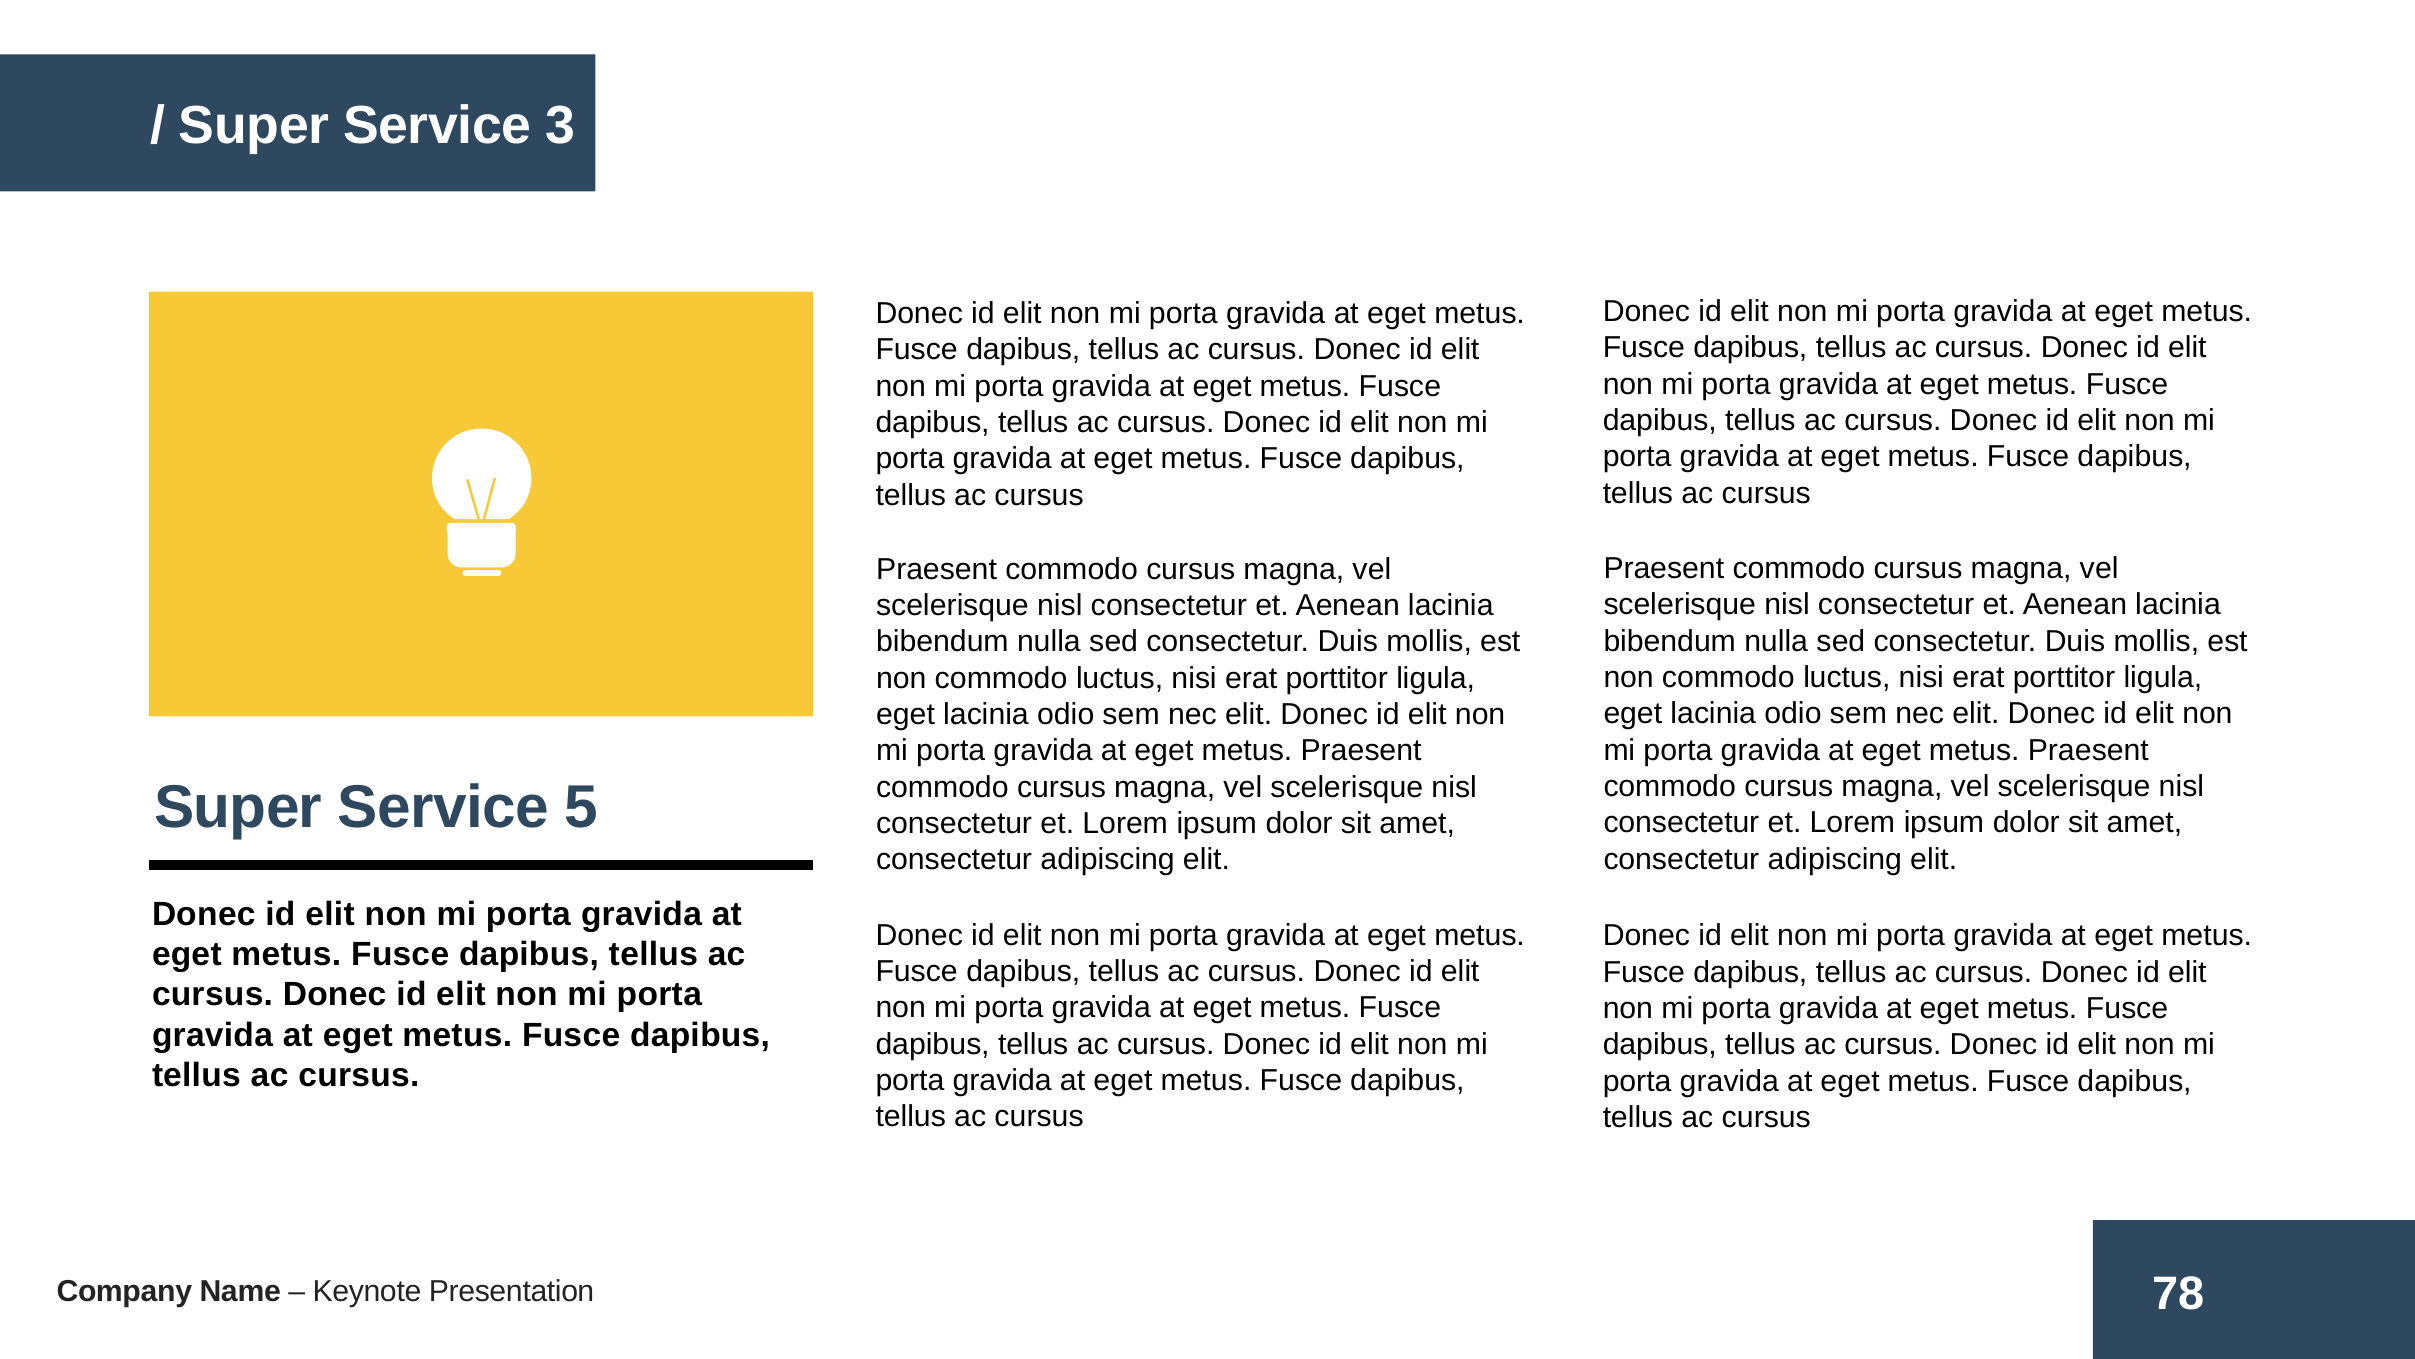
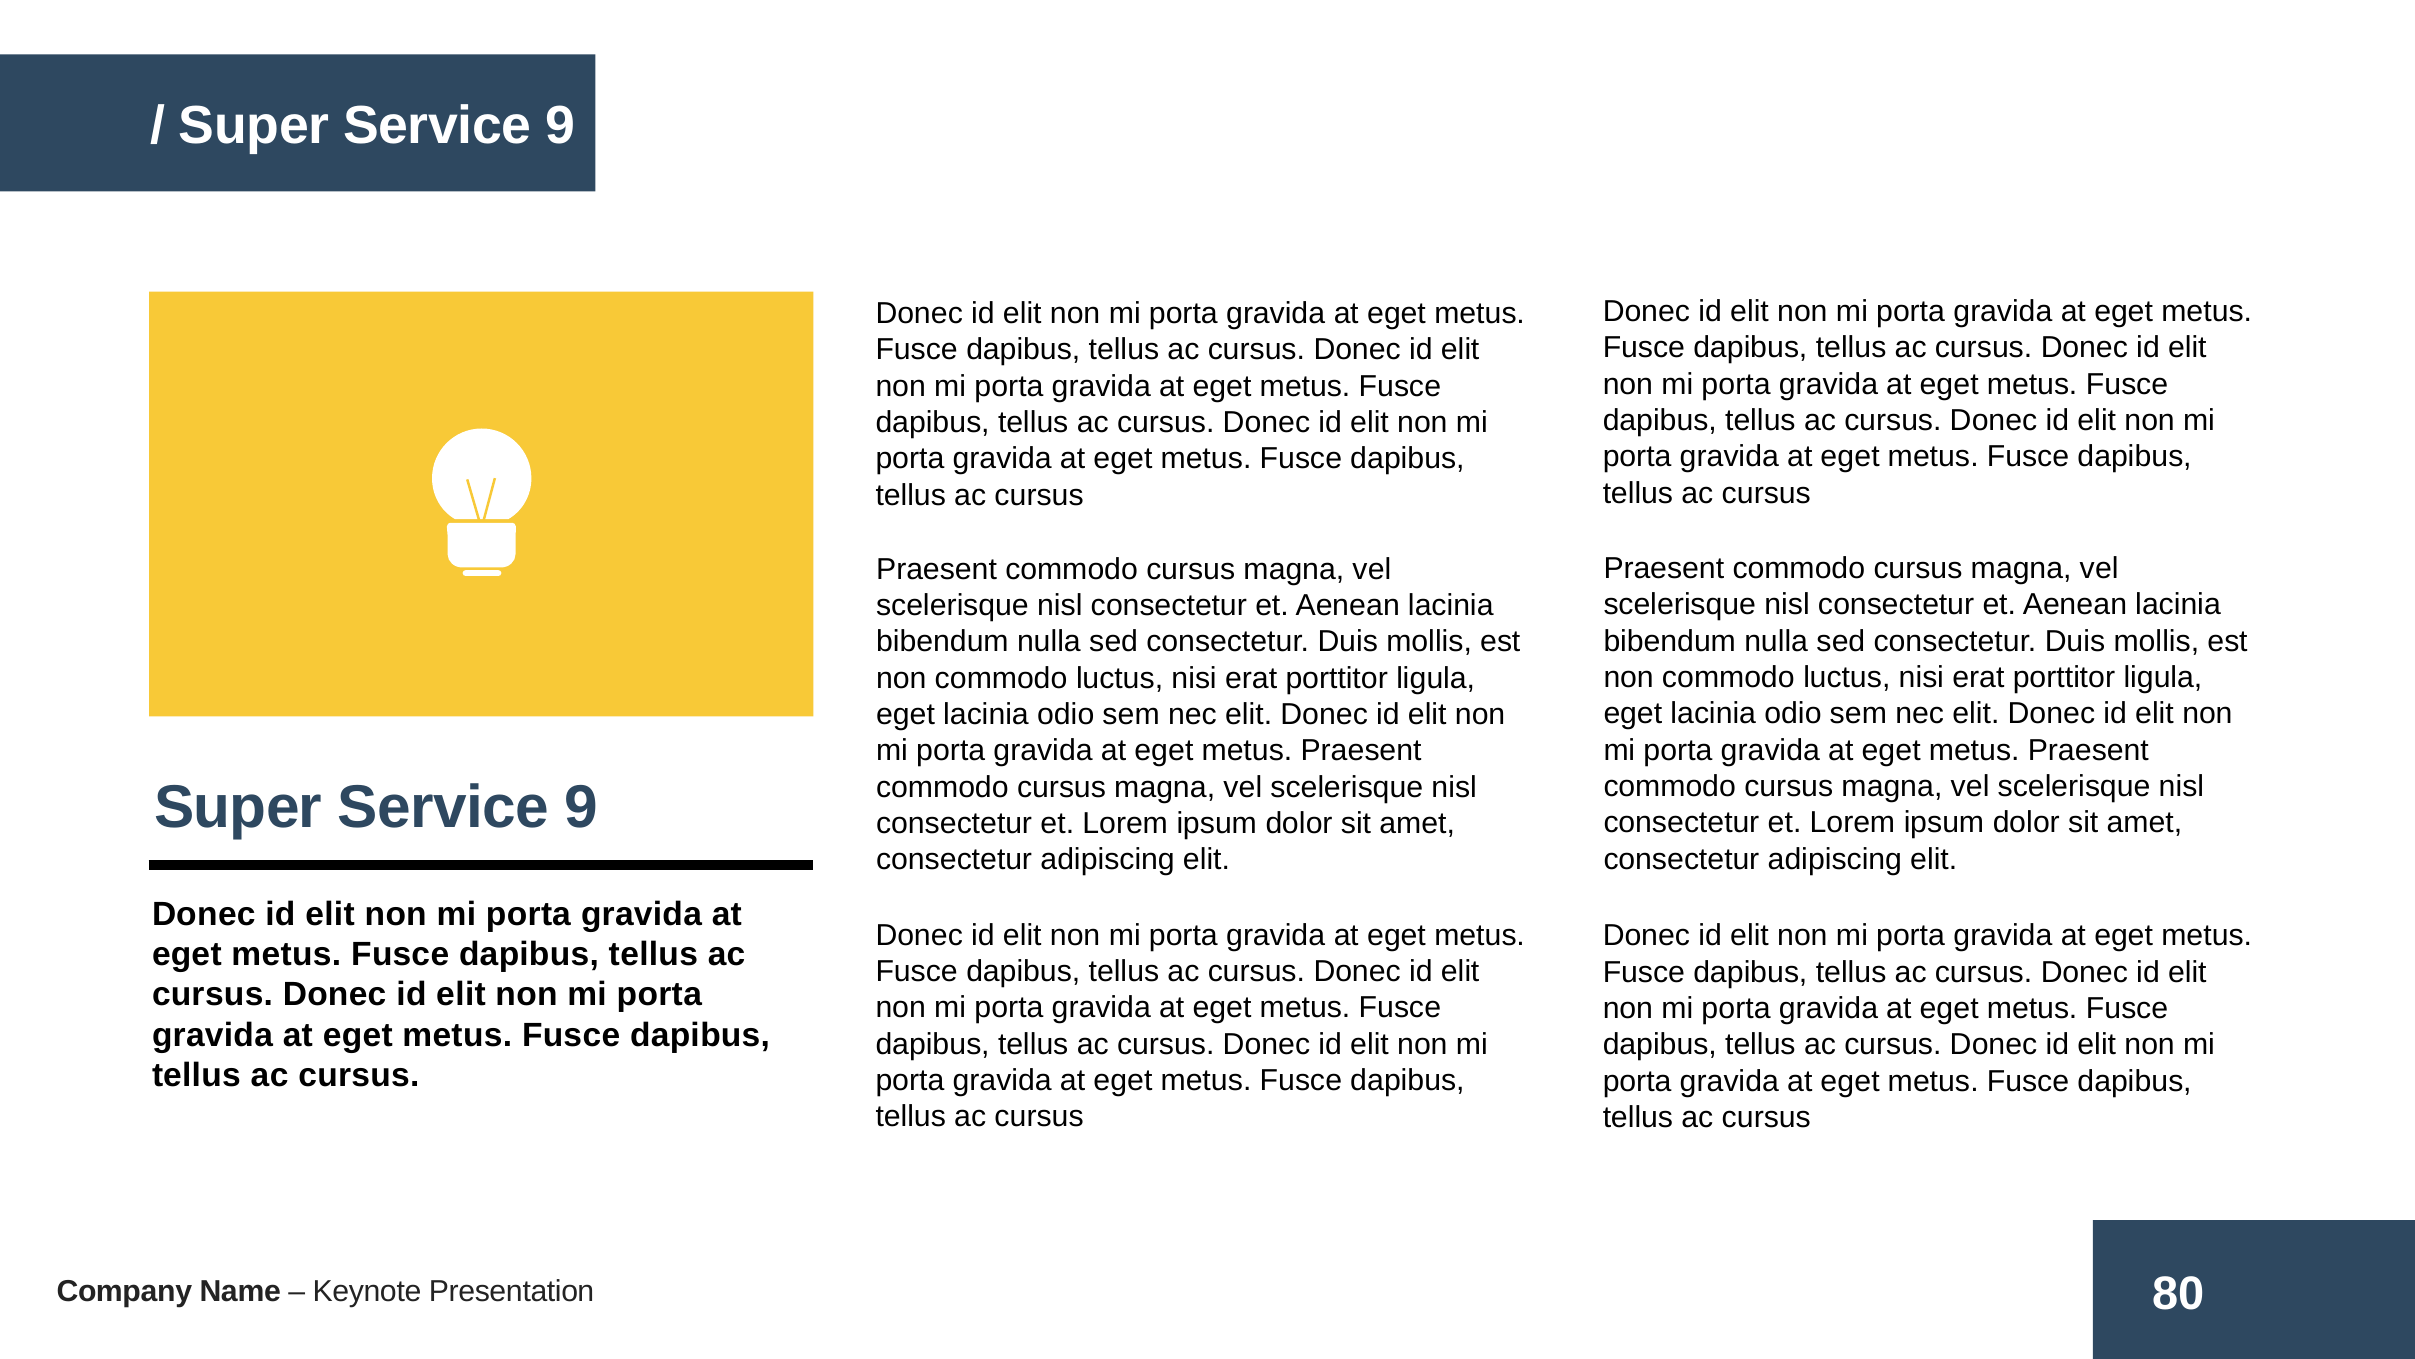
3 at (560, 126): 3 -> 9
5 at (581, 807): 5 -> 9
78: 78 -> 80
